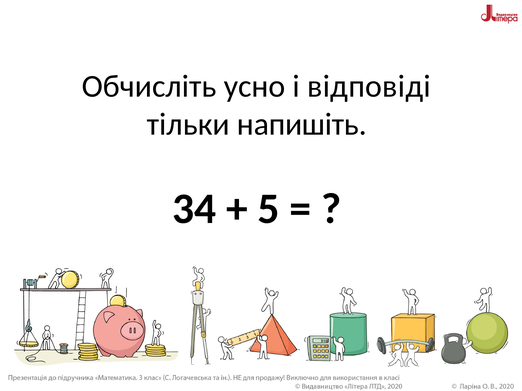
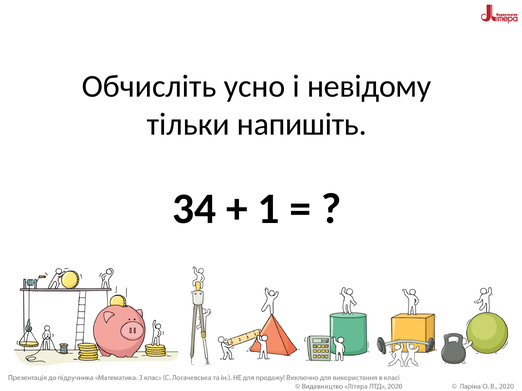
відповіді: відповіді -> невідому
5: 5 -> 1
